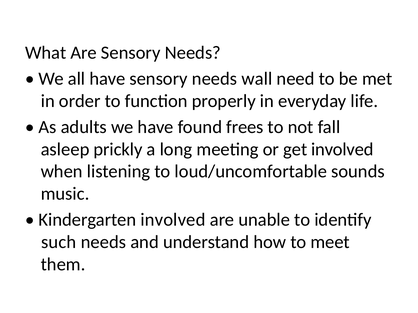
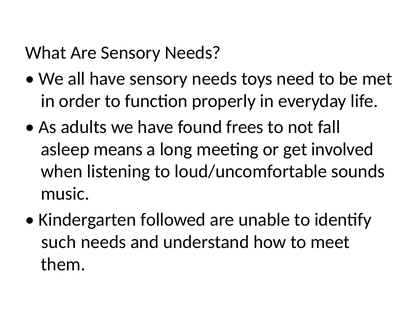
wall: wall -> toys
prickly: prickly -> means
Kindergarten involved: involved -> followed
